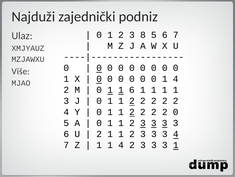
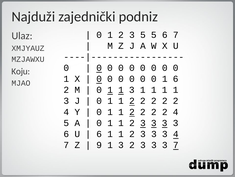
3 8: 8 -> 5
Više: Više -> Koju
0 1 4: 4 -> 6
0 1 1 6: 6 -> 3
0 at (176, 112): 0 -> 4
2 at (99, 133): 2 -> 6
1 at (99, 144): 1 -> 9
4 at (121, 144): 4 -> 3
3 1: 1 -> 7
